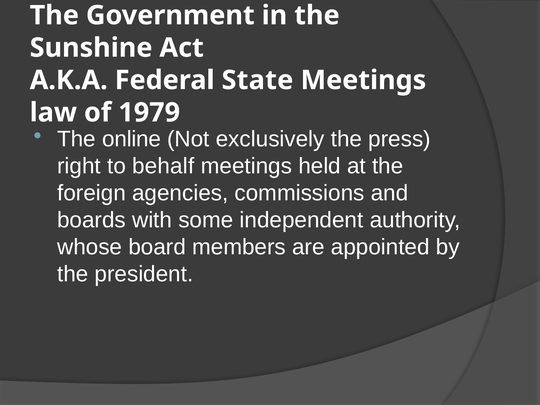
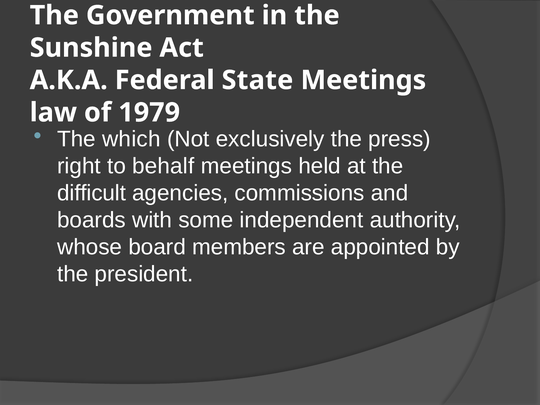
online: online -> which
foreign: foreign -> difficult
